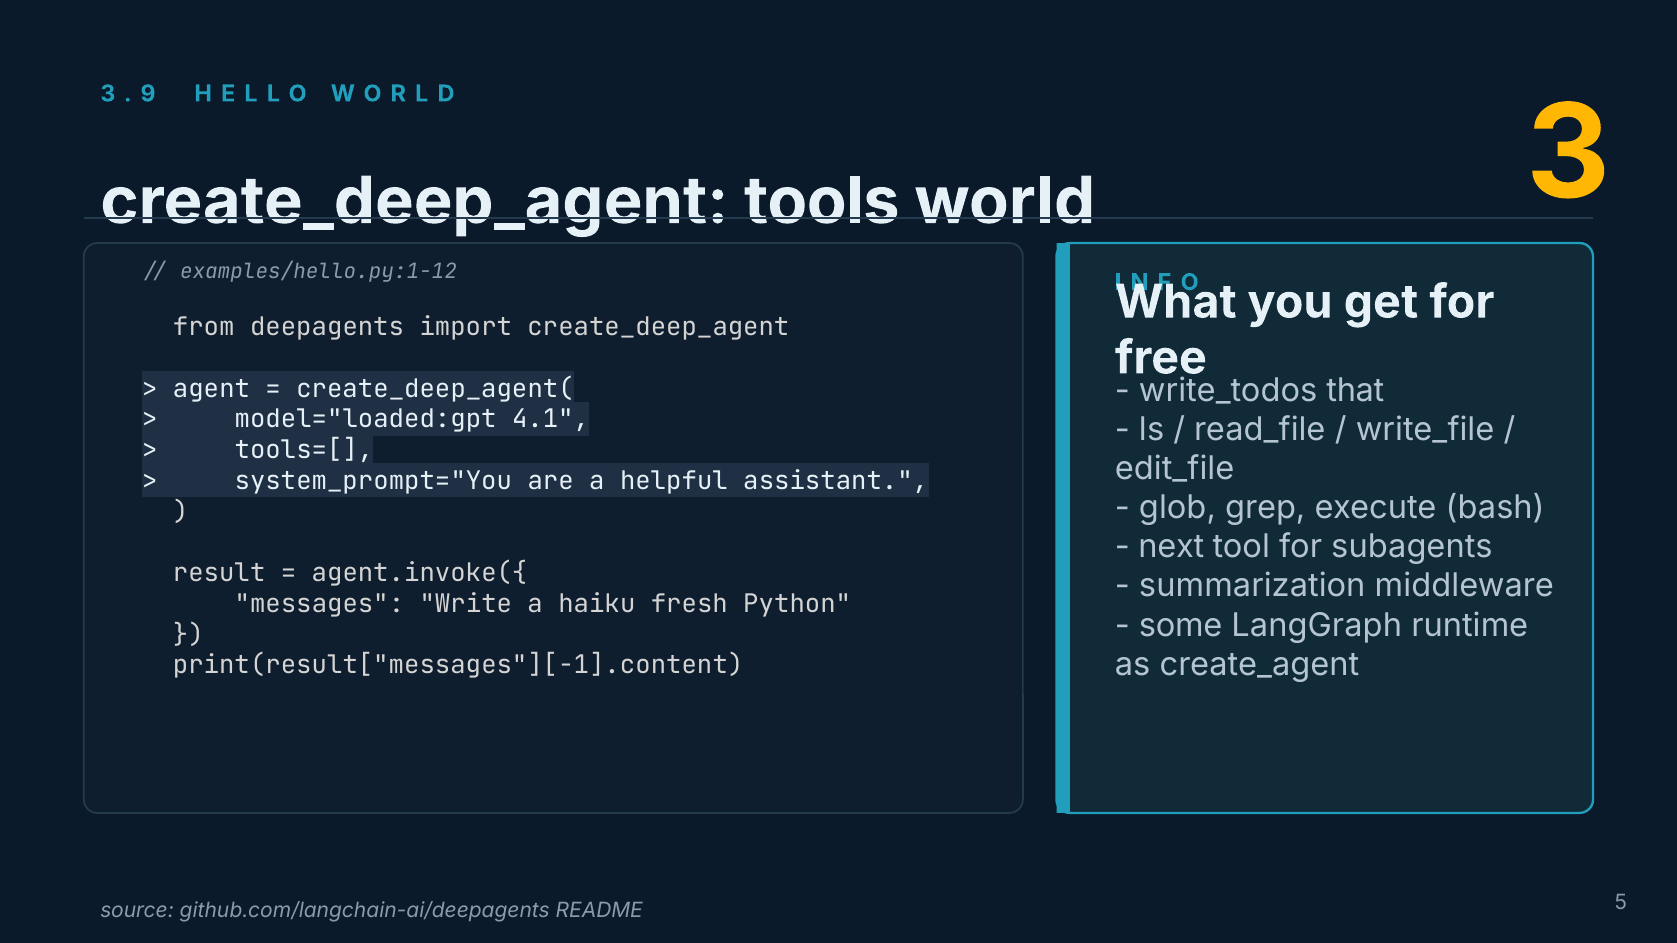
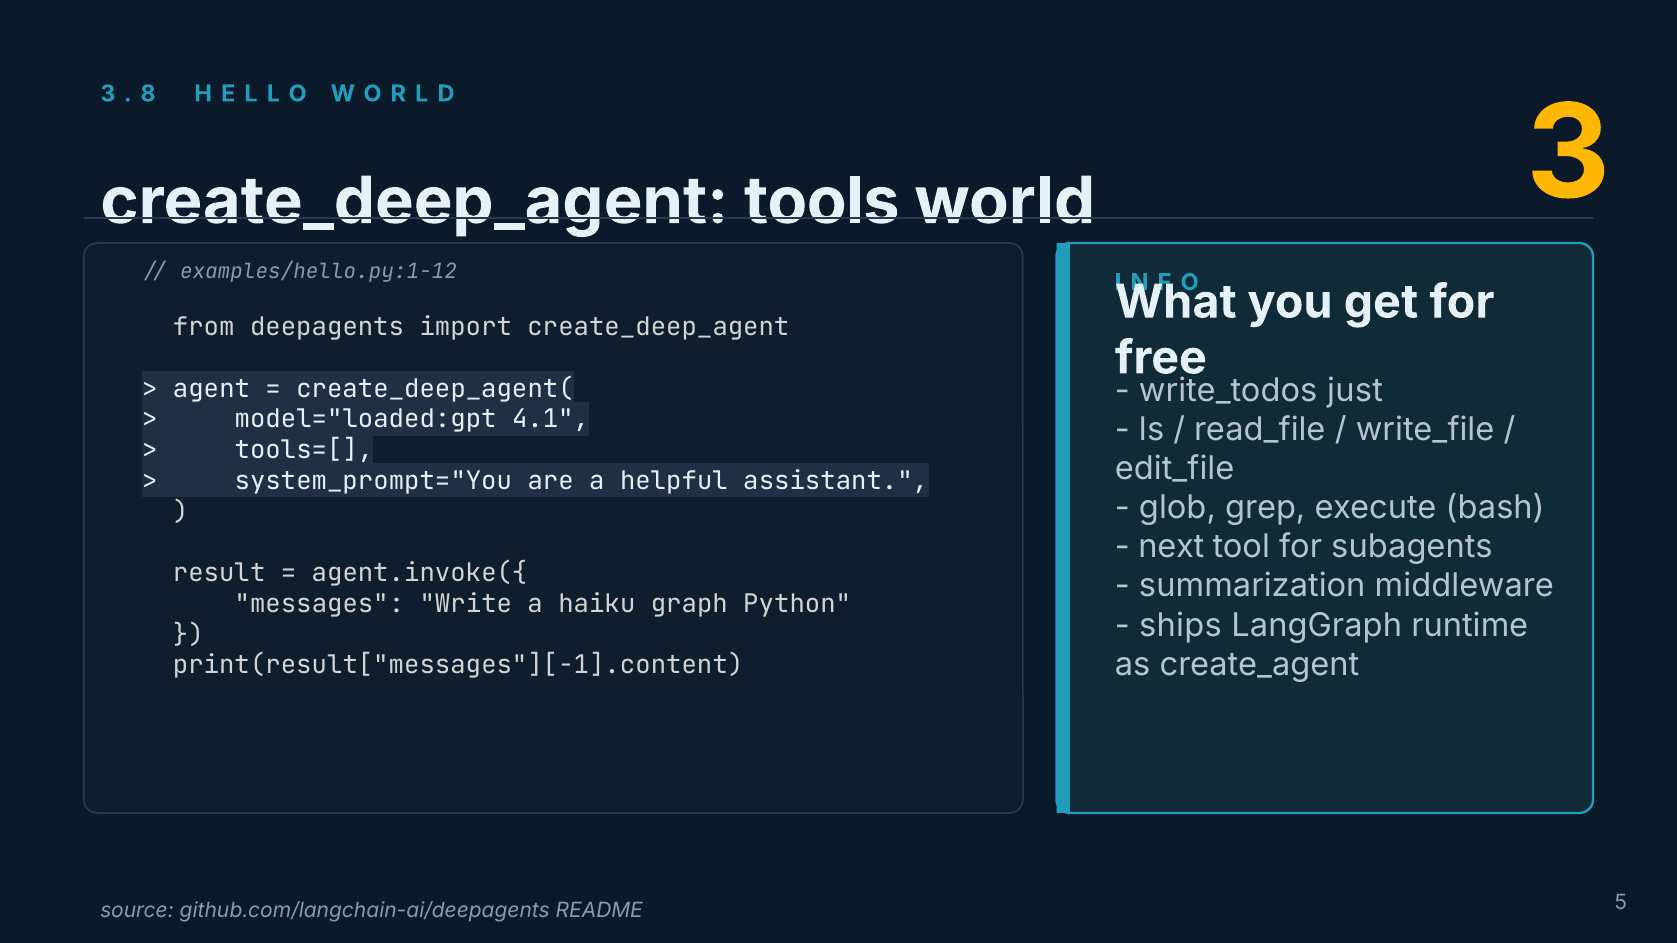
9: 9 -> 8
that: that -> just
fresh: fresh -> graph
some: some -> ships
